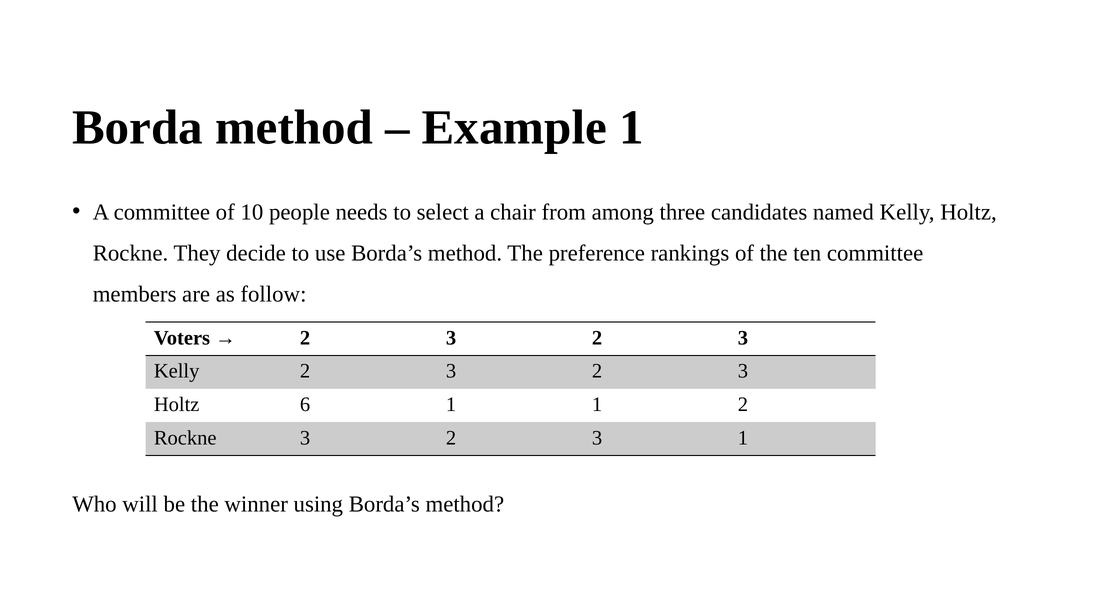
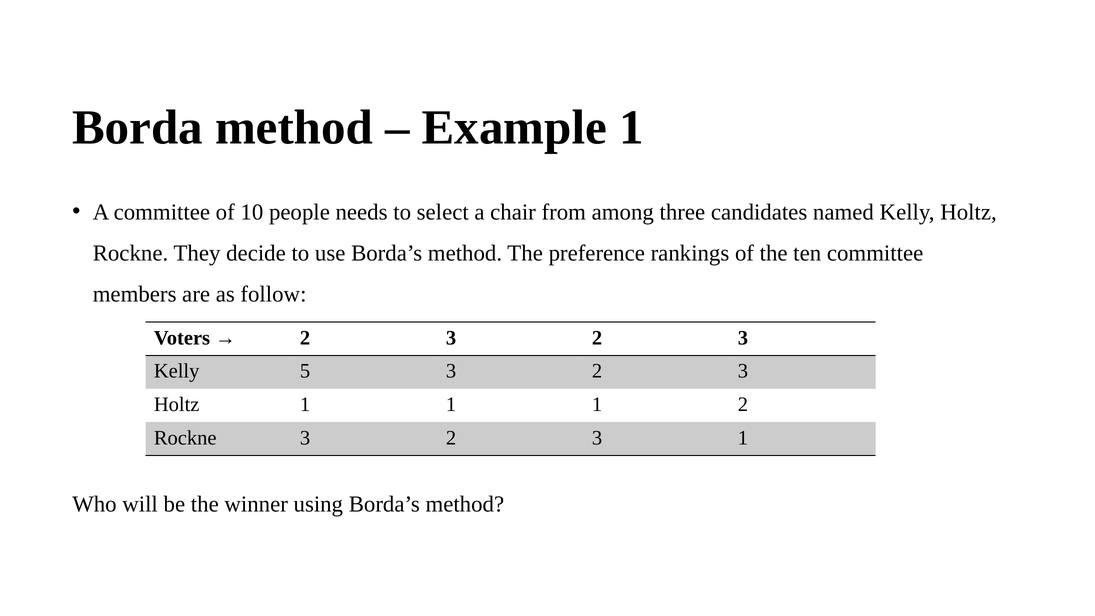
Kelly 2: 2 -> 5
Holtz 6: 6 -> 1
